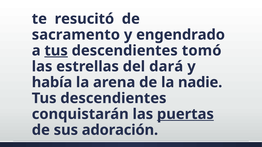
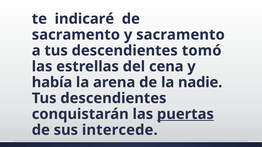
resucitó: resucitó -> indicaré
y engendrado: engendrado -> sacramento
tus at (56, 51) underline: present -> none
dará: dará -> cena
adoración: adoración -> intercede
